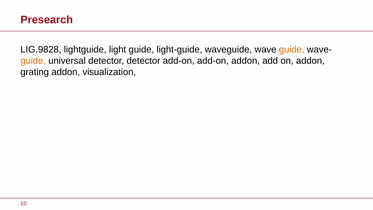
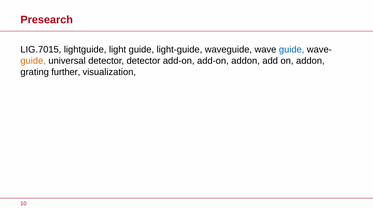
LIG.9828: LIG.9828 -> LIG.7015
guide at (292, 50) colour: orange -> blue
grating addon: addon -> further
